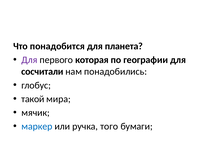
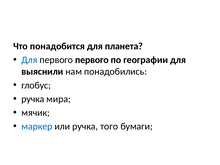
Для at (29, 60) colour: purple -> blue
первого которая: которая -> первого
сосчитали: сосчитали -> выяснили
такой at (33, 99): такой -> ручка
